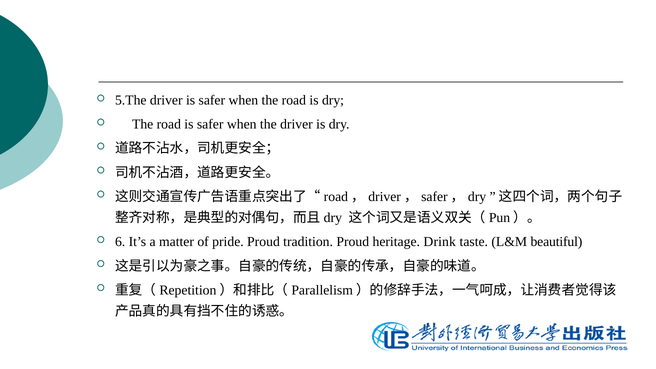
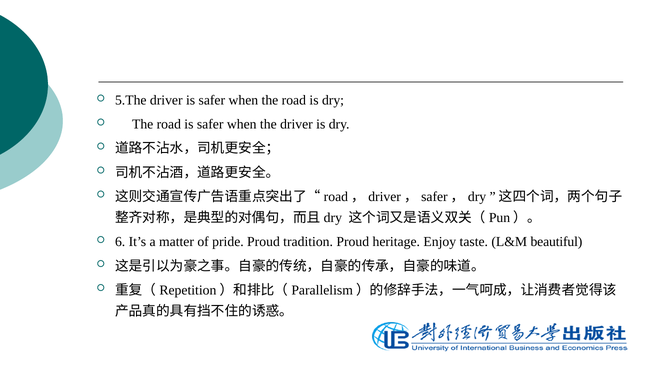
Drink: Drink -> Enjoy
